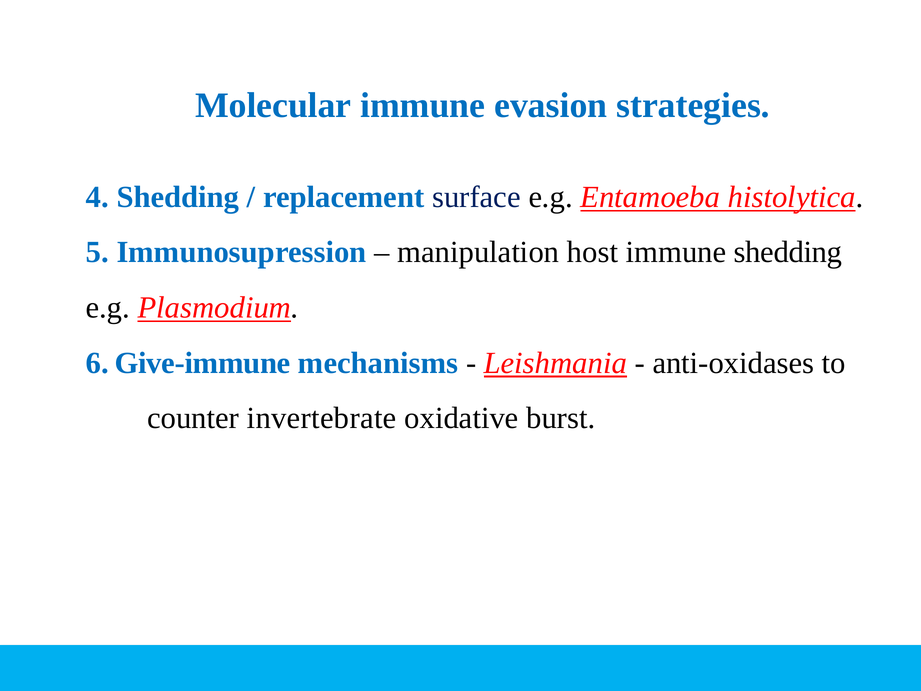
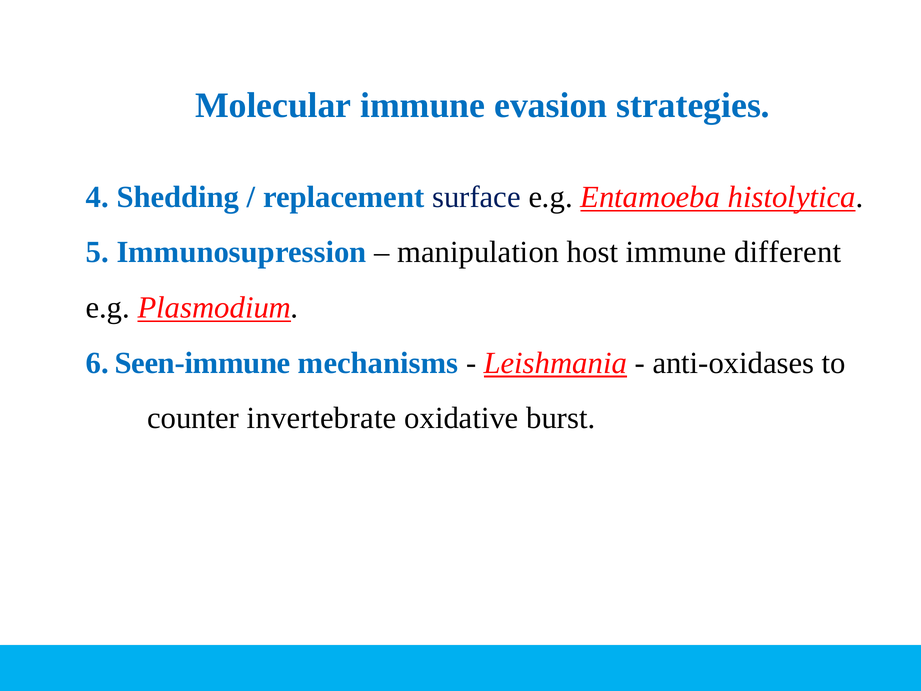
immune shedding: shedding -> different
Give-immune: Give-immune -> Seen-immune
